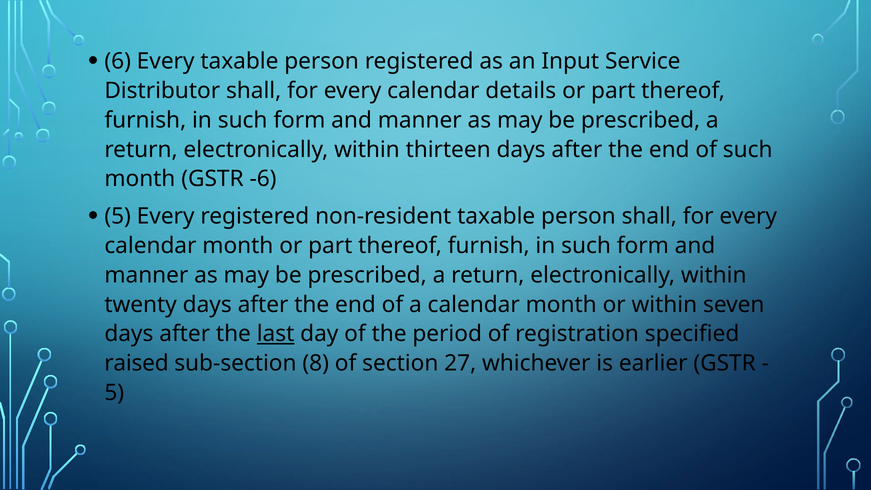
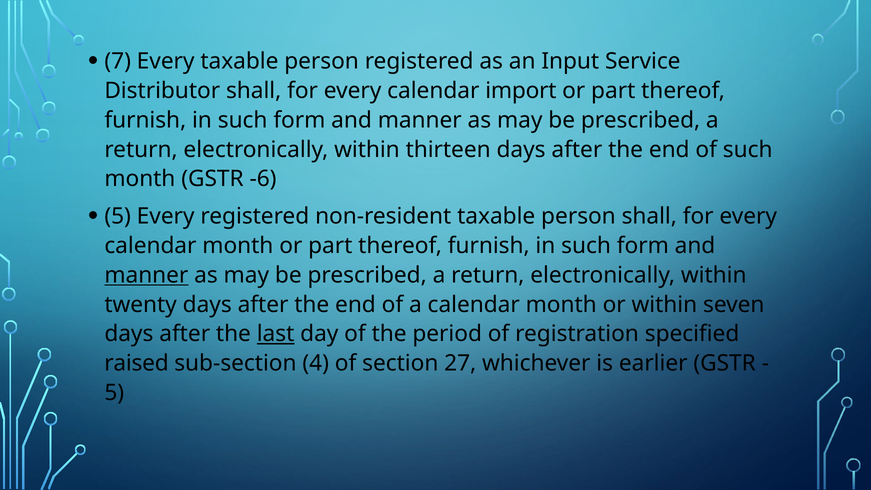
6: 6 -> 7
details: details -> import
manner at (146, 275) underline: none -> present
8: 8 -> 4
